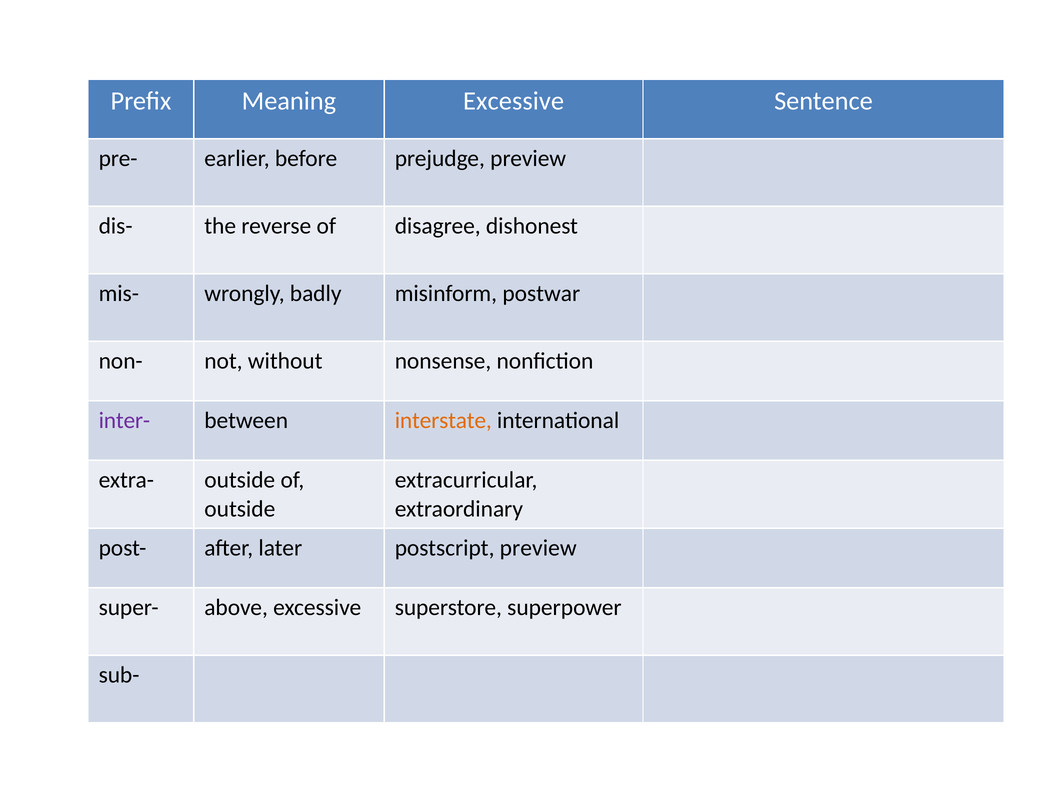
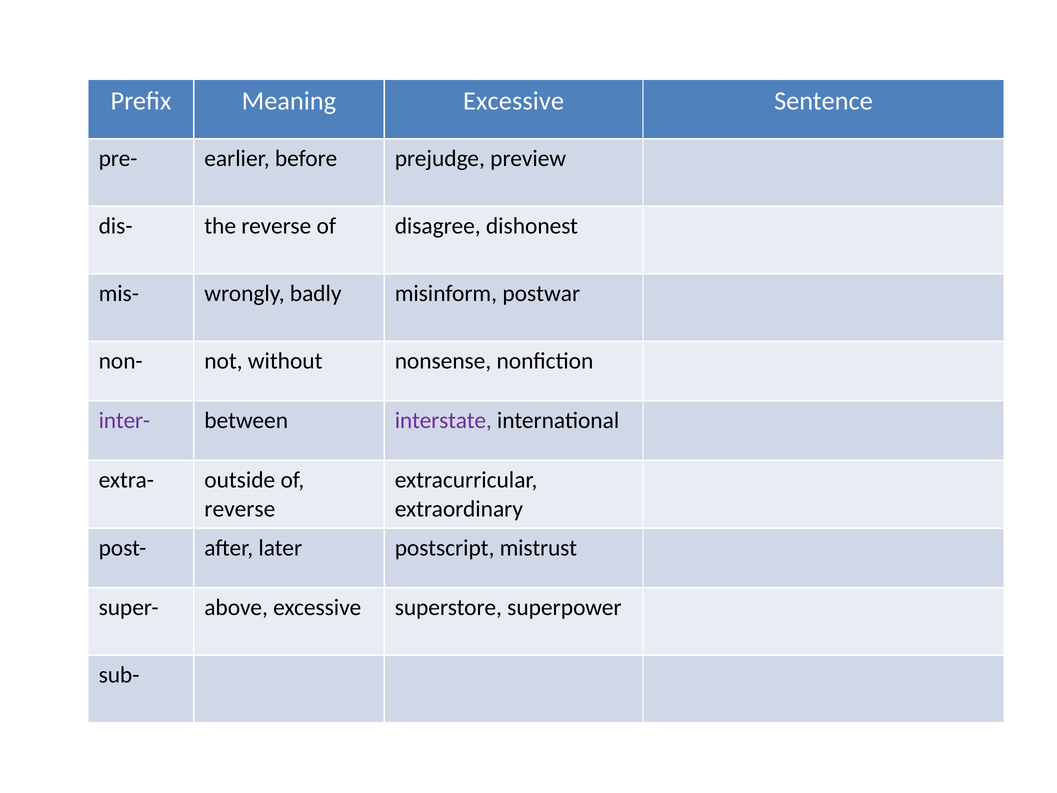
interstate colour: orange -> purple
outside at (240, 509): outside -> reverse
postscript preview: preview -> mistrust
